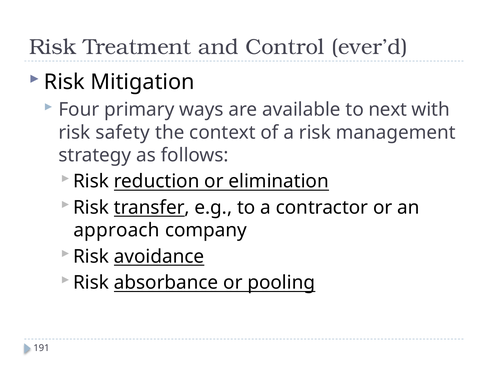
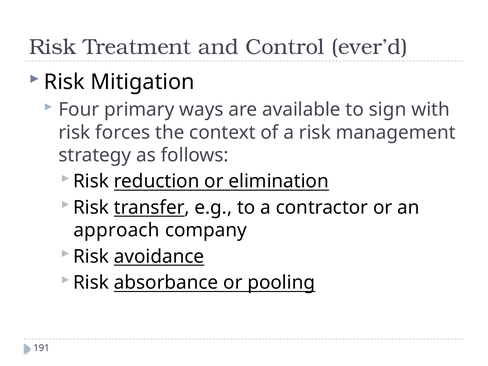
next: next -> sign
safety: safety -> forces
